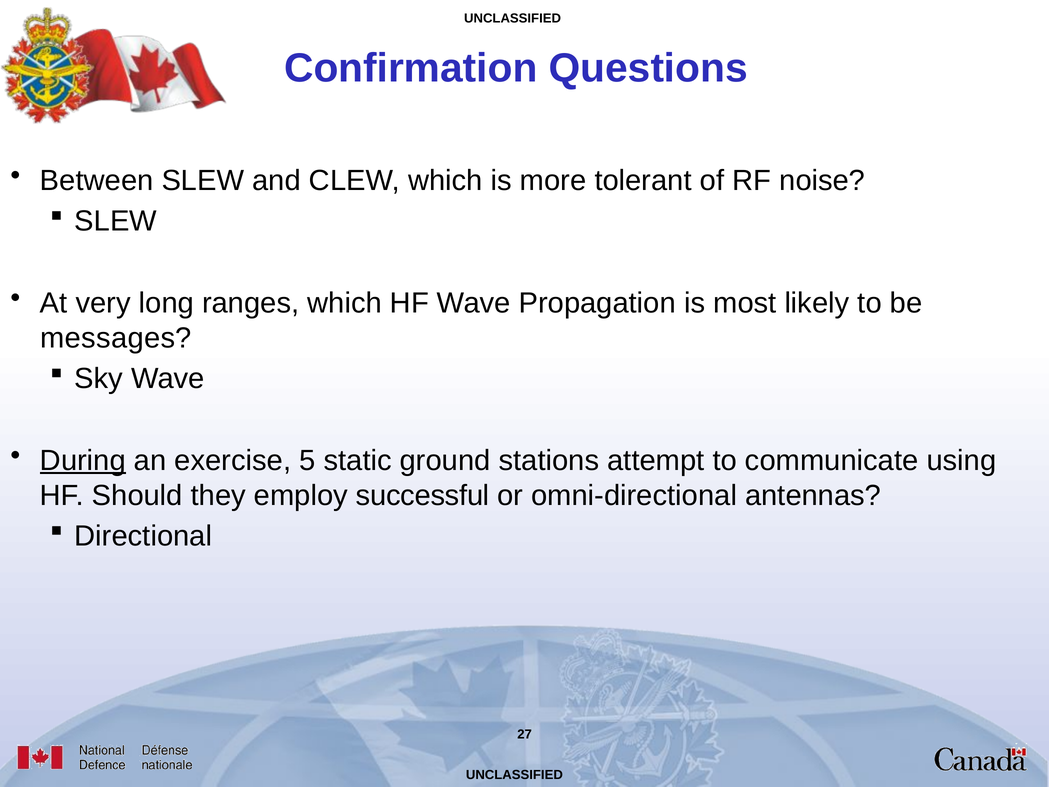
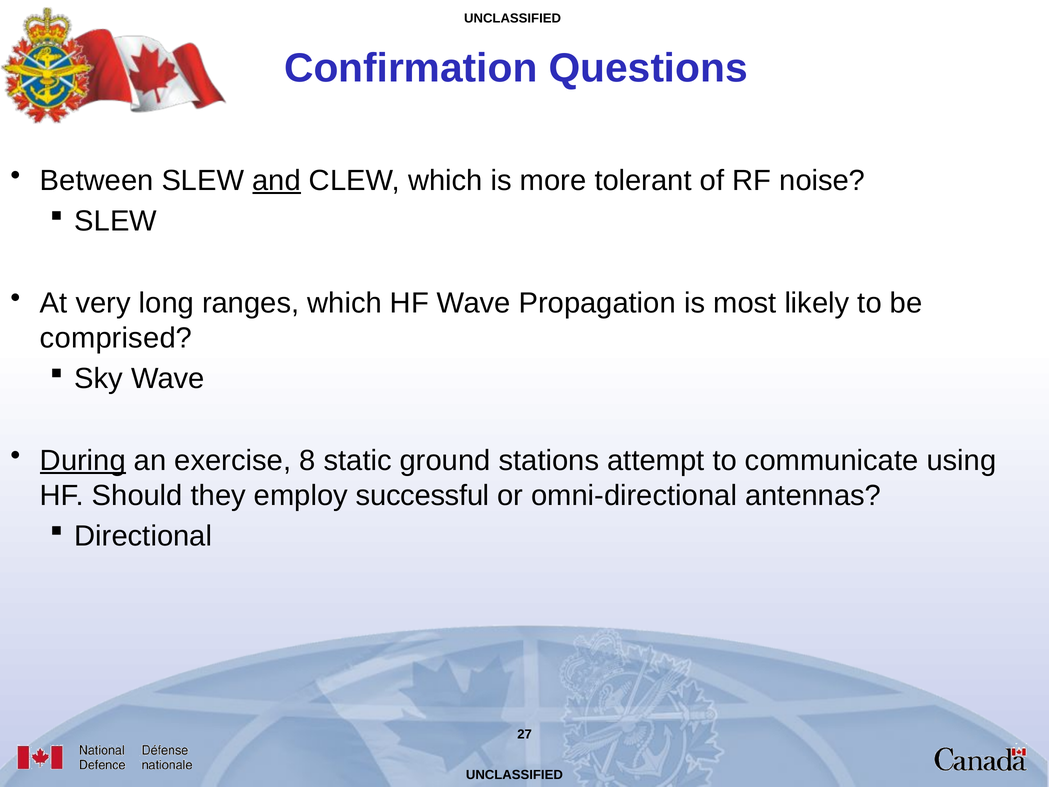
and underline: none -> present
messages: messages -> comprised
5: 5 -> 8
